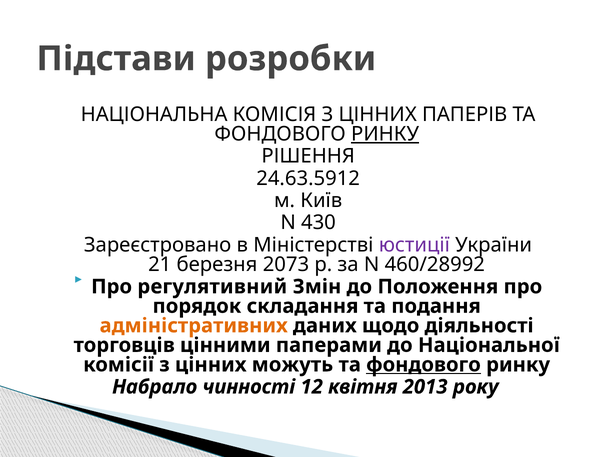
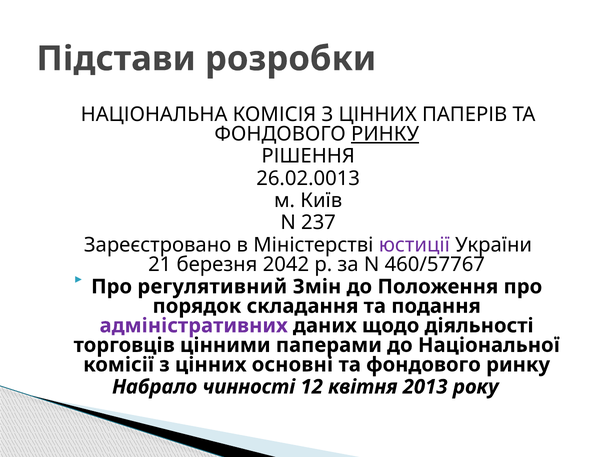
24.63.5912: 24.63.5912 -> 26.02.0013
430: 430 -> 237
2073: 2073 -> 2042
460/28992: 460/28992 -> 460/57767
адміністративних colour: orange -> purple
можуть: можуть -> основні
фондового at (423, 364) underline: present -> none
